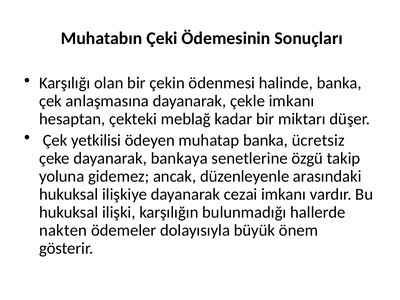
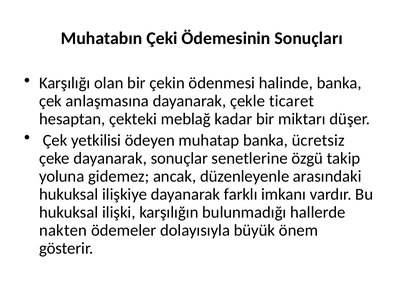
çekle imkanı: imkanı -> ticaret
bankaya: bankaya -> sonuçlar
cezai: cezai -> farklı
